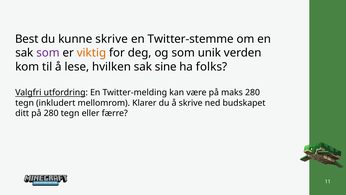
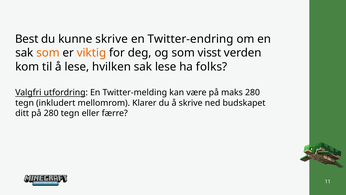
Twitter-stemme: Twitter-stemme -> Twitter-endring
som at (48, 53) colour: purple -> orange
unik: unik -> visst
sak sine: sine -> lese
